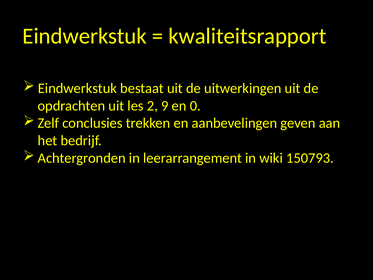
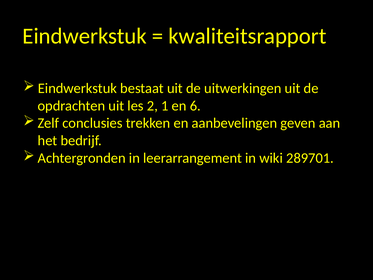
9: 9 -> 1
0: 0 -> 6
150793: 150793 -> 289701
